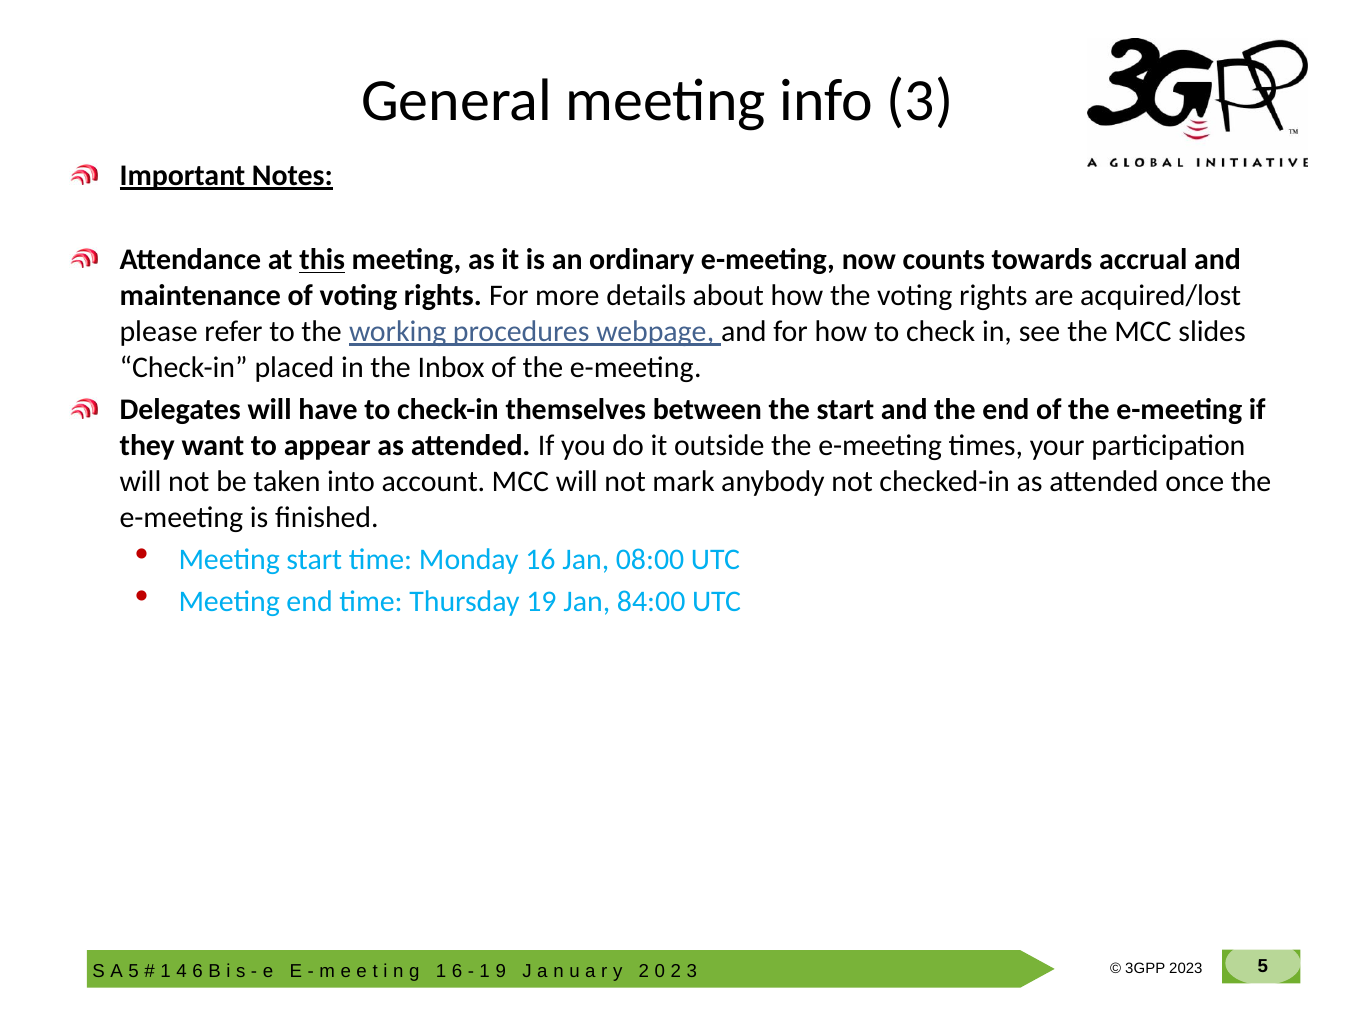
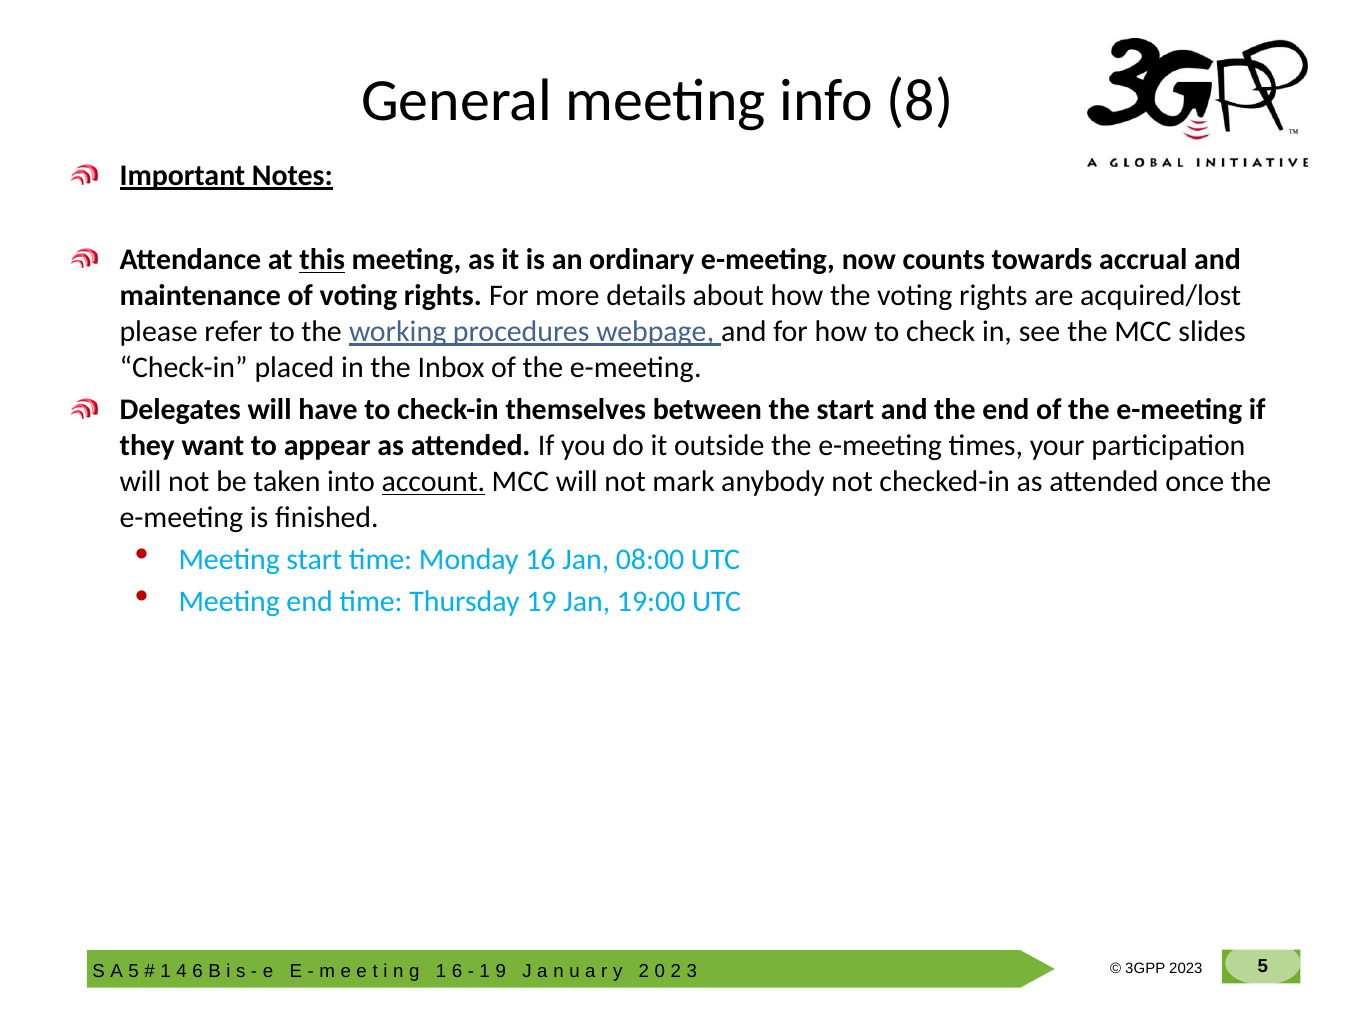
info 3: 3 -> 8
account underline: none -> present
84:00: 84:00 -> 19:00
